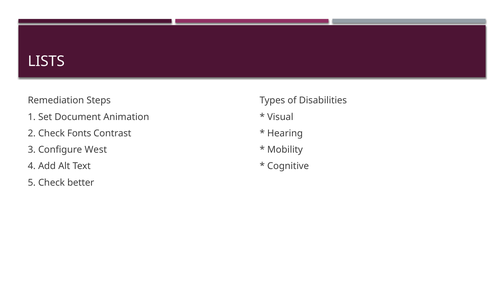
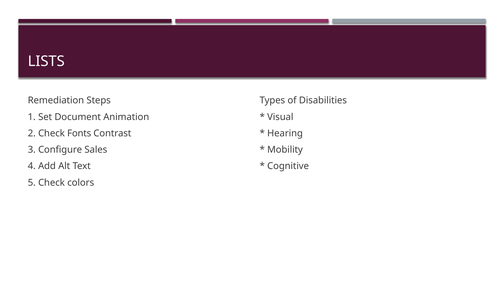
West: West -> Sales
better: better -> colors
